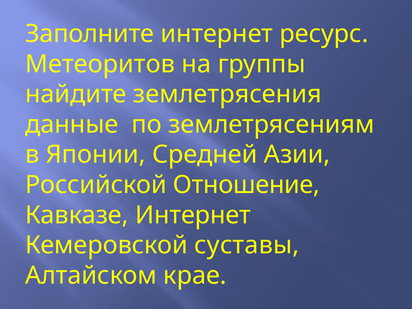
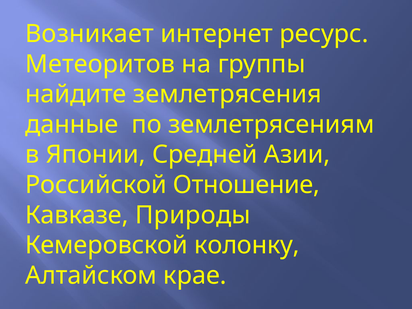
Заполните: Заполните -> Возникает
Кавказе Интернет: Интернет -> Природы
суставы: суставы -> колонку
